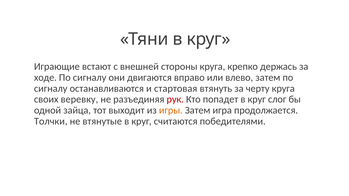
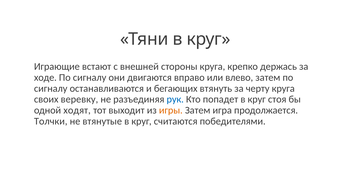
стартовая: стартовая -> бегающих
рук colour: red -> blue
слог: слог -> стоя
зайца: зайца -> ходят
